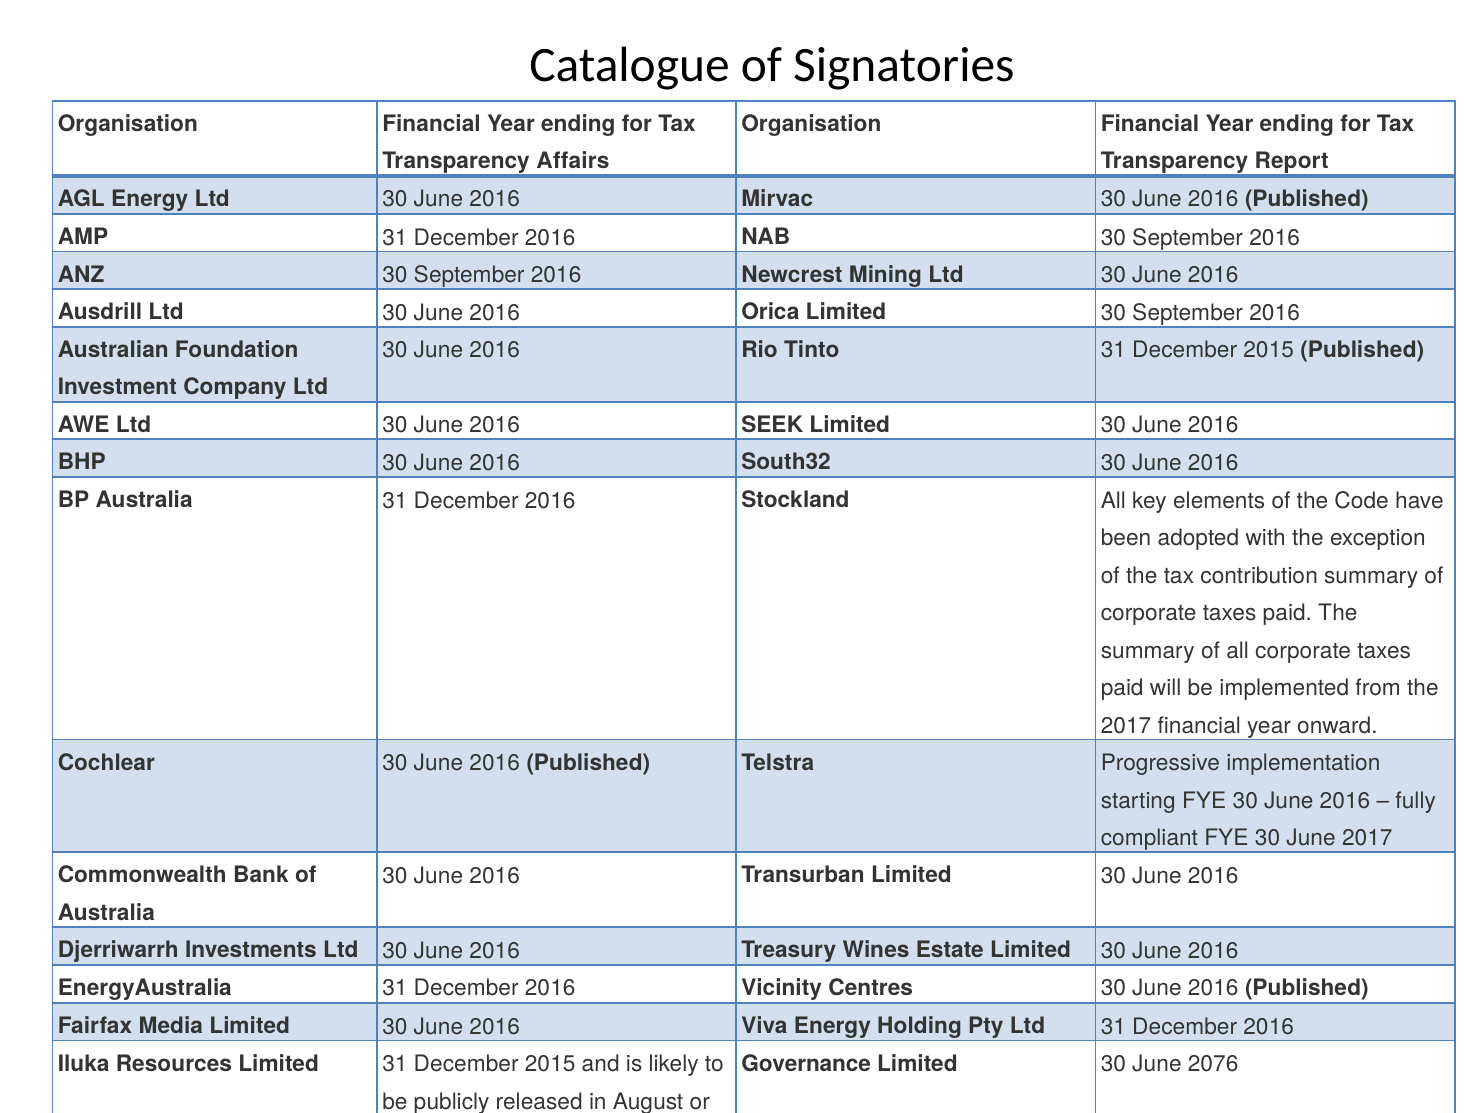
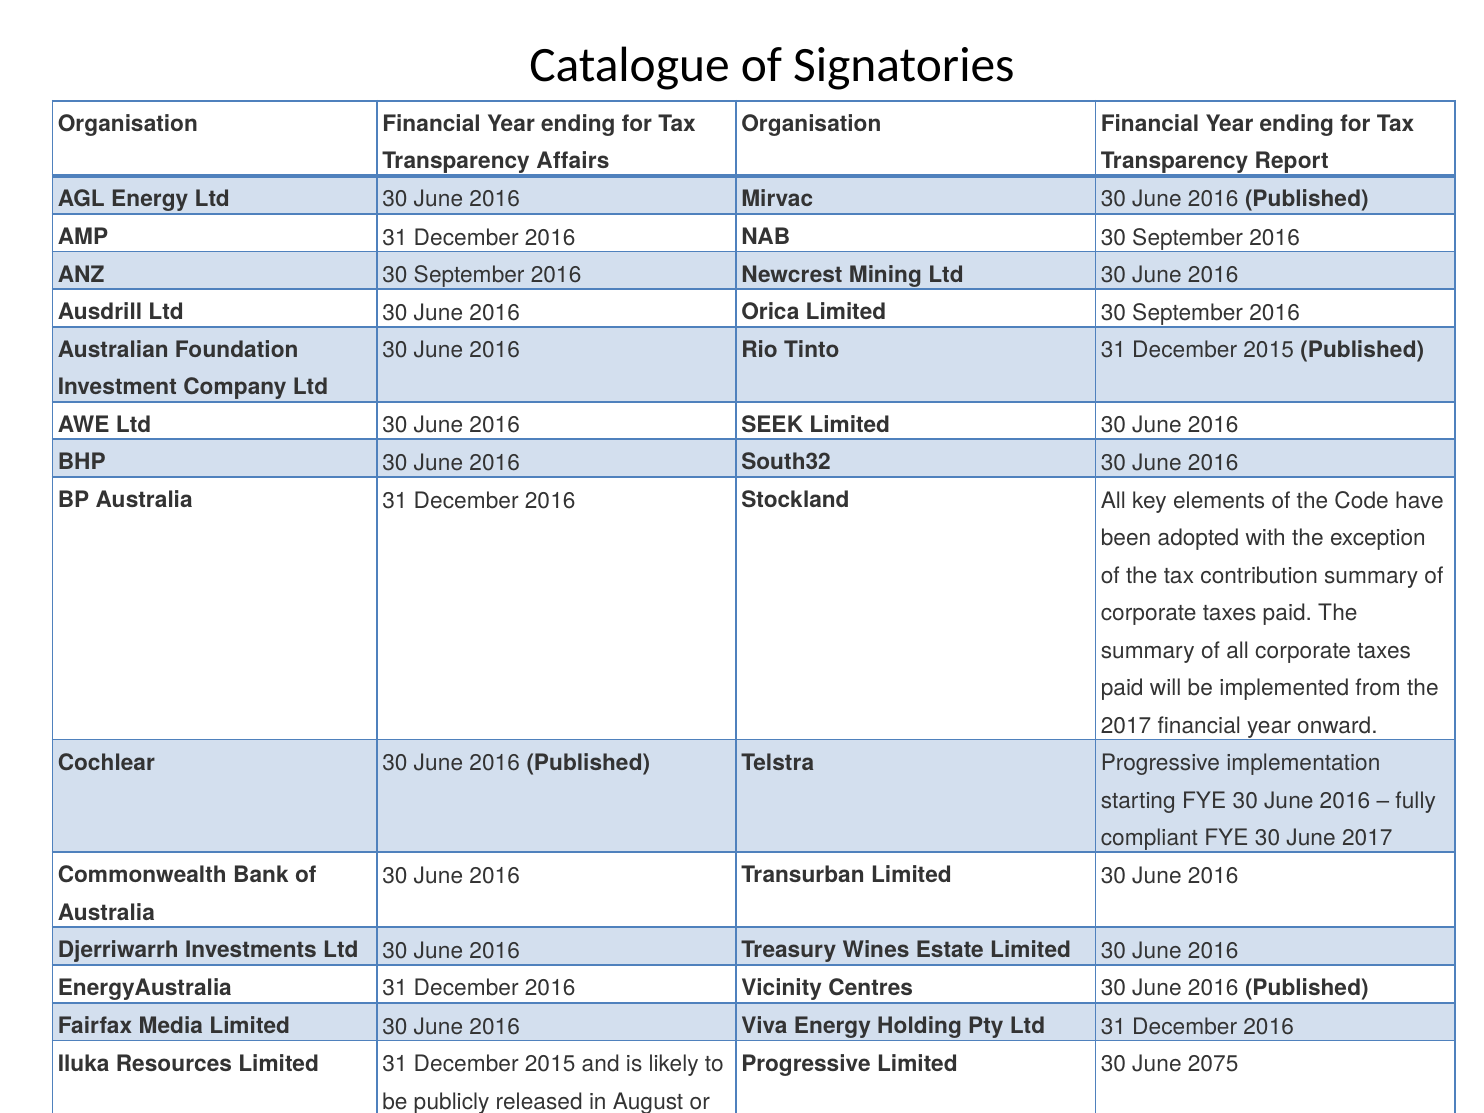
Governance at (806, 1064): Governance -> Progressive
2076: 2076 -> 2075
